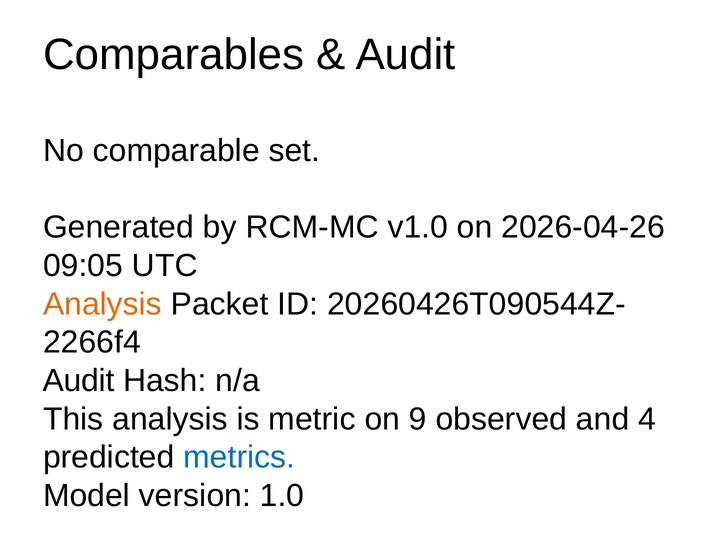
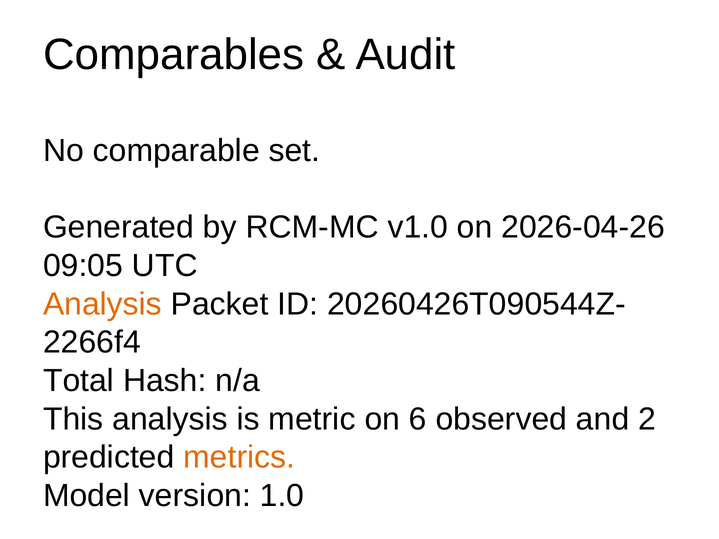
Audit at (79, 381): Audit -> Total
9: 9 -> 6
4: 4 -> 2
metrics colour: blue -> orange
